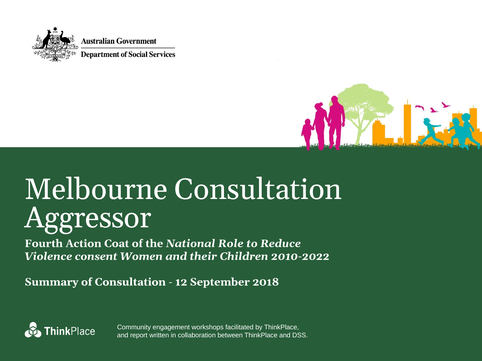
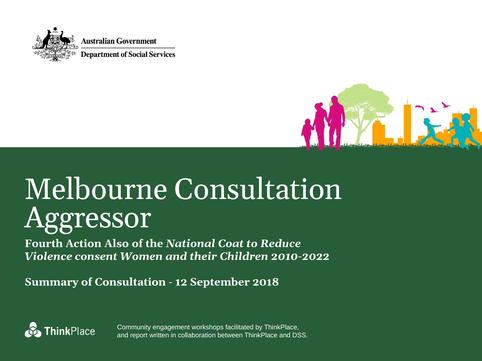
Coat: Coat -> Also
Role: Role -> Coat
